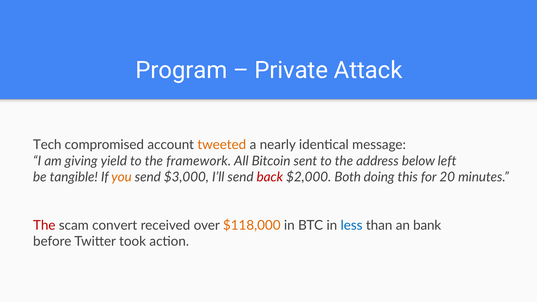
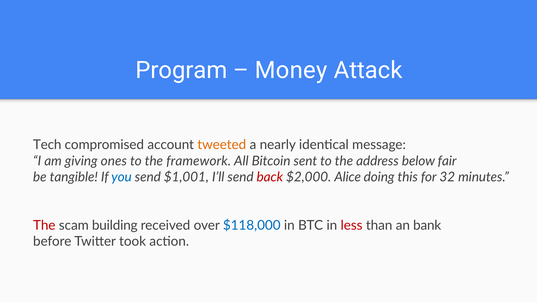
Private: Private -> Money
yield: yield -> ones
left: left -> fair
you colour: orange -> blue
$3,000: $3,000 -> $1,001
Both: Both -> Alice
20: 20 -> 32
convert: convert -> building
$118,000 colour: orange -> blue
less colour: blue -> red
